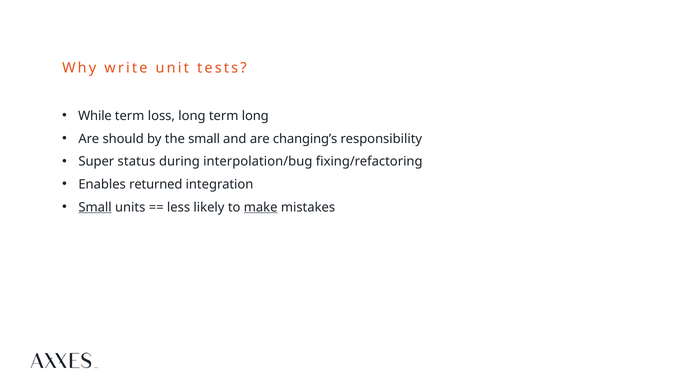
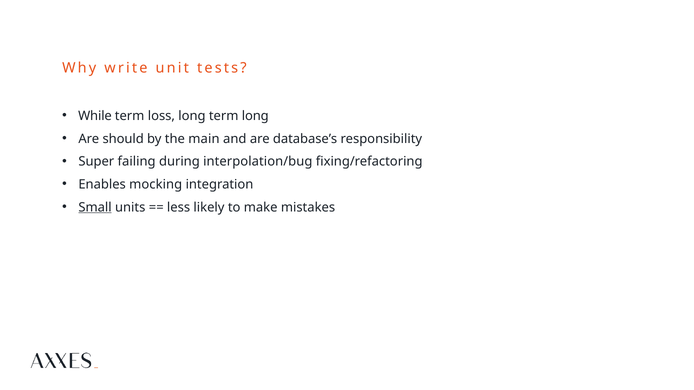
the small: small -> main
changing’s: changing’s -> database’s
status: status -> failing
returned: returned -> mocking
make underline: present -> none
